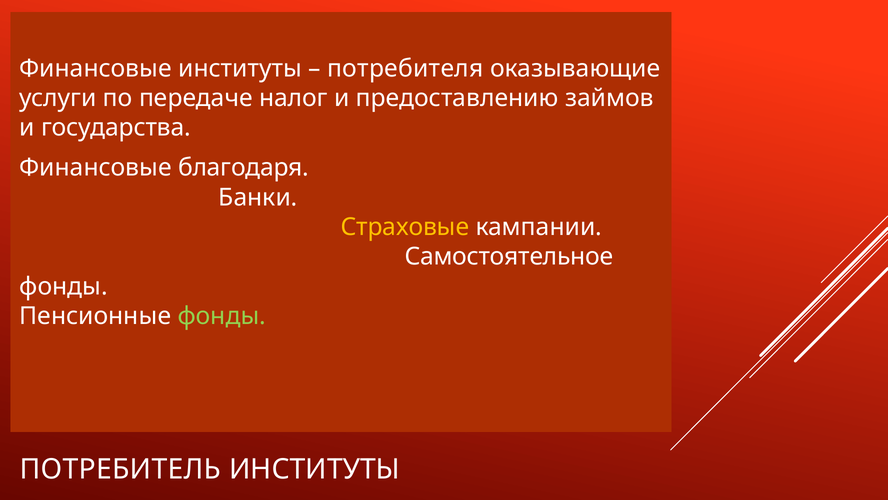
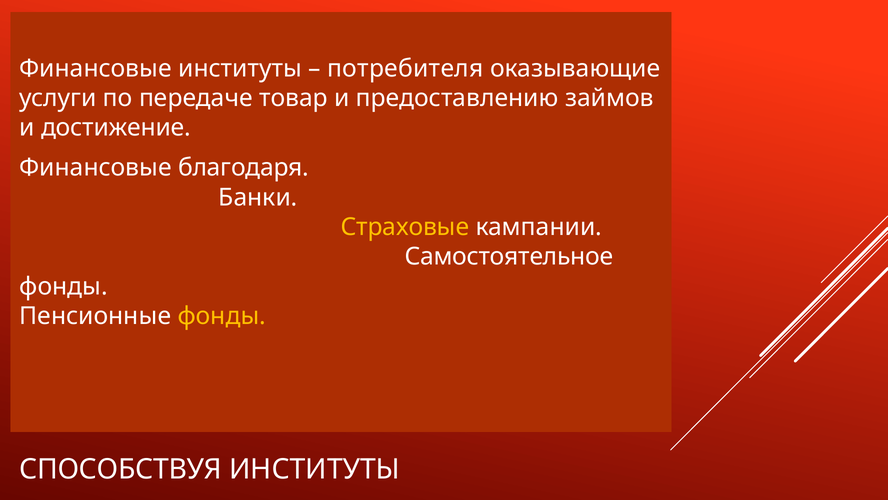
налог: налог -> товар
государства: государства -> достижение
фонды at (222, 316) colour: light green -> yellow
ПОТРЕБИТЕЛЬ: ПОТРЕБИТЕЛЬ -> СПОСОБСТВУЯ
